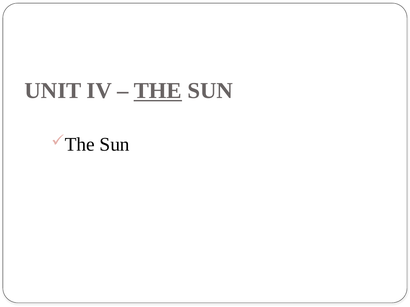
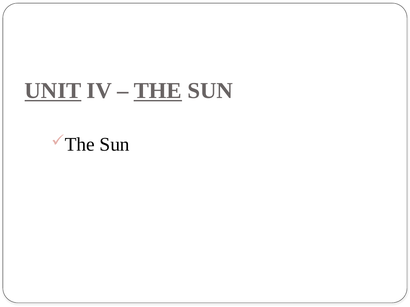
UNIT underline: none -> present
